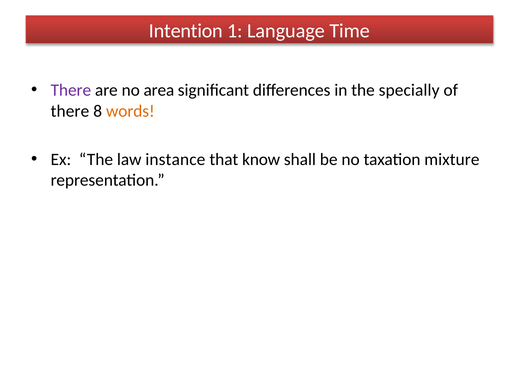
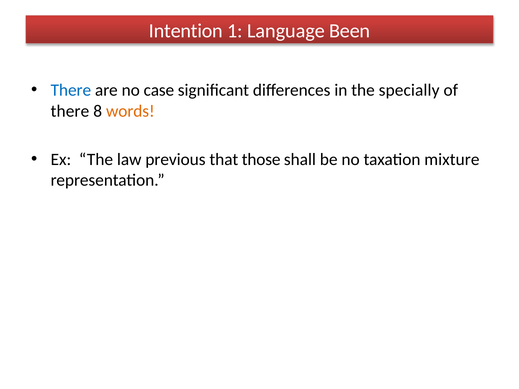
Time: Time -> Been
There at (71, 90) colour: purple -> blue
area: area -> case
instance: instance -> previous
know: know -> those
